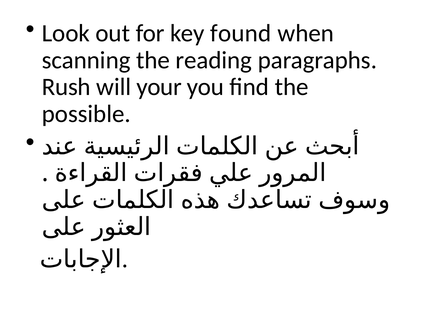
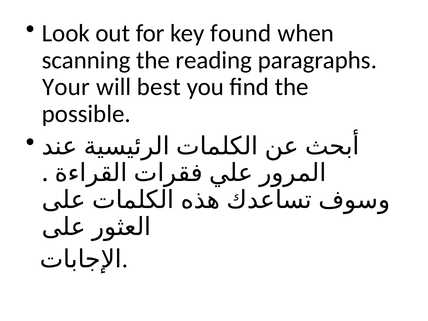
Rush: Rush -> Your
your: your -> best
